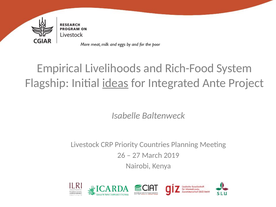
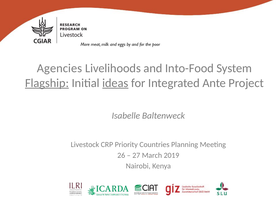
Empirical: Empirical -> Agencies
Rich-Food: Rich-Food -> Into-Food
Flagship underline: none -> present
